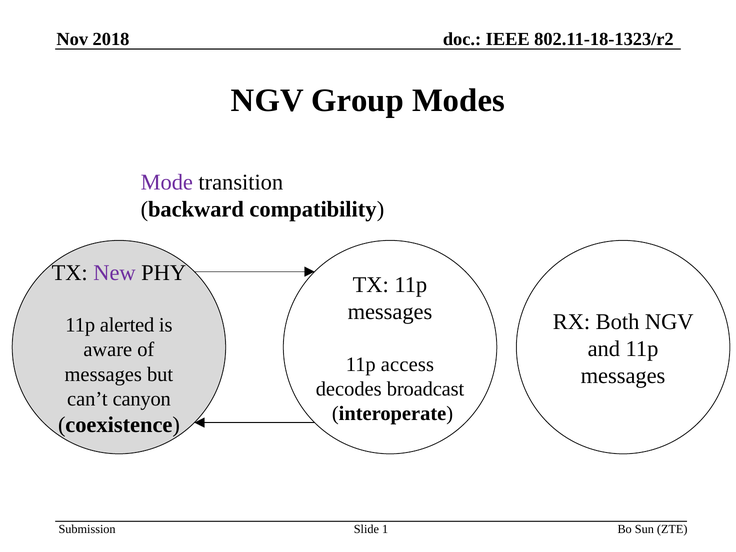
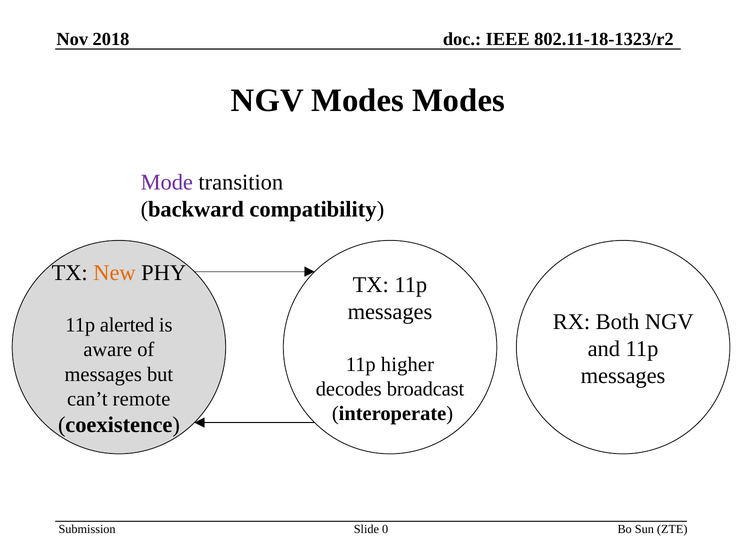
NGV Group: Group -> Modes
New colour: purple -> orange
access: access -> higher
canyon: canyon -> remote
1: 1 -> 0
